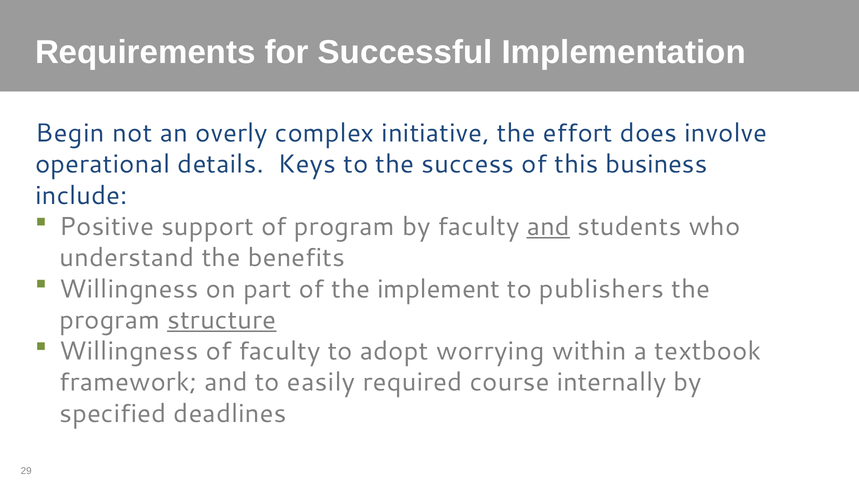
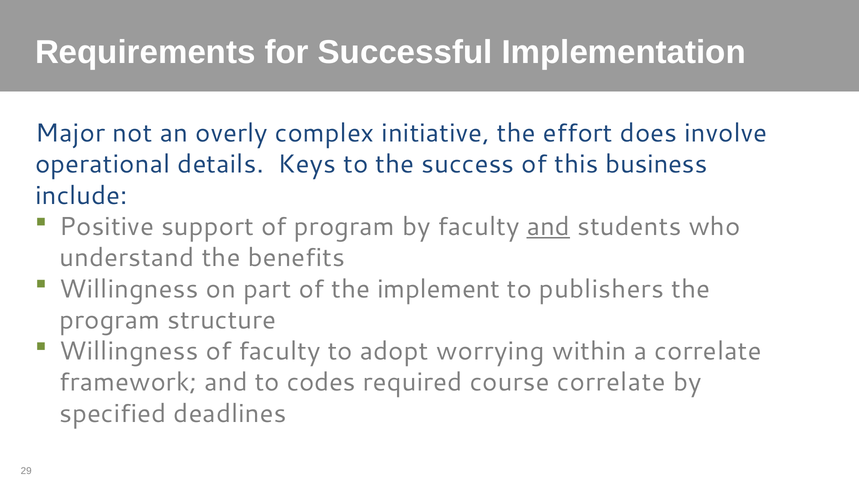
Begin: Begin -> Major
structure underline: present -> none
a textbook: textbook -> correlate
easily: easily -> codes
course internally: internally -> correlate
